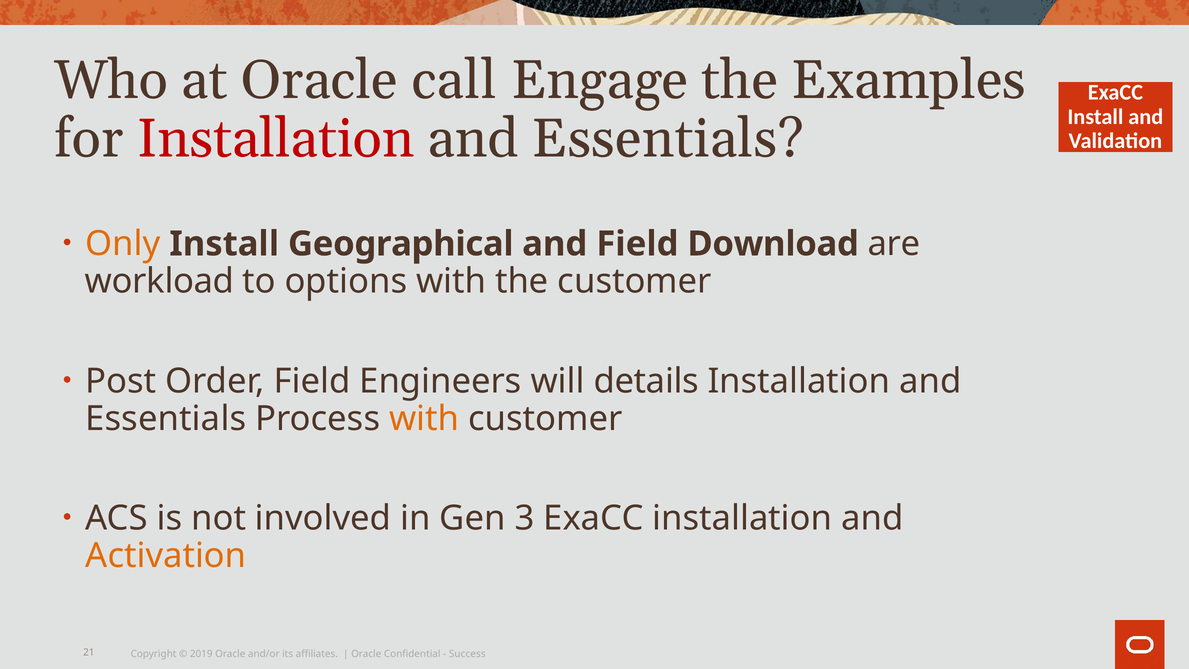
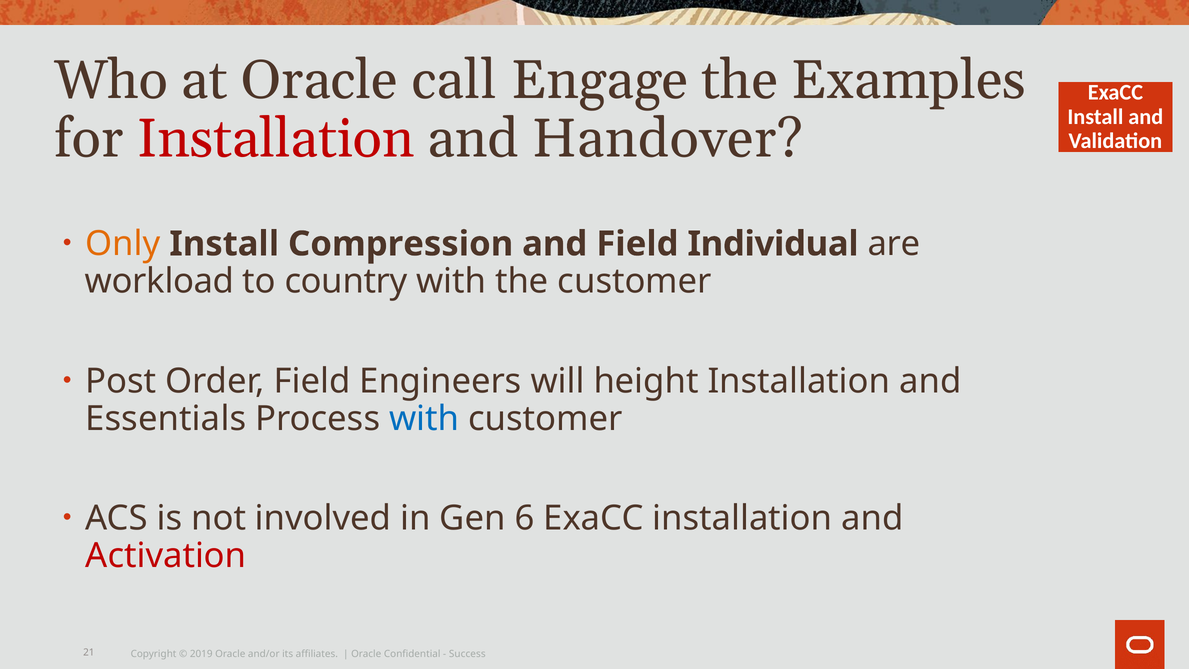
Essentials at (668, 139): Essentials -> Handover
Geographical: Geographical -> Compression
Download: Download -> Individual
options: options -> country
details: details -> height
with at (424, 418) colour: orange -> blue
3: 3 -> 6
Activation colour: orange -> red
